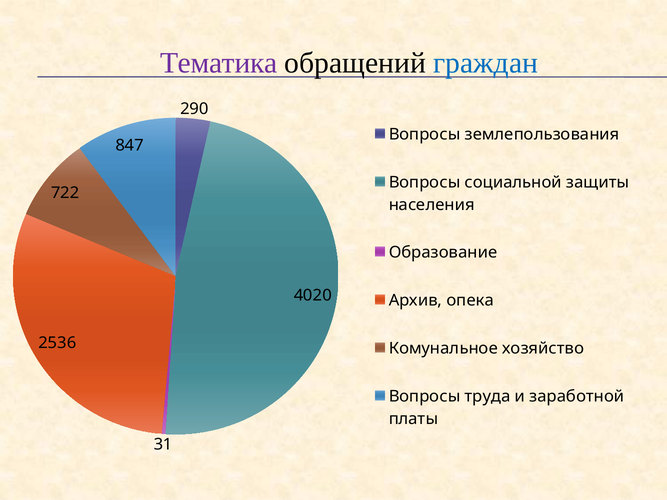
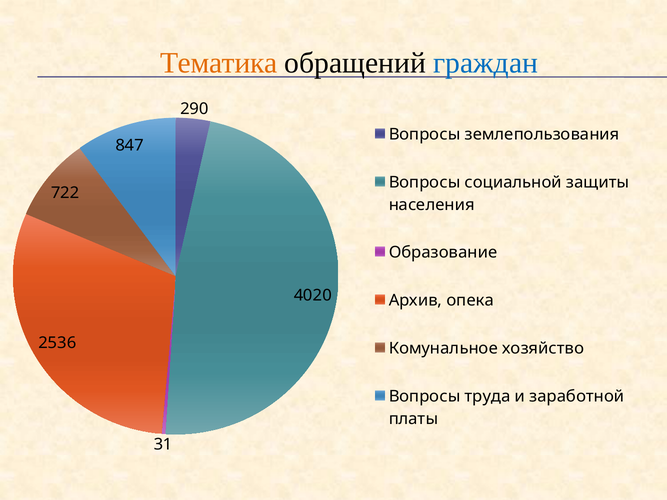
Тематика colour: purple -> orange
